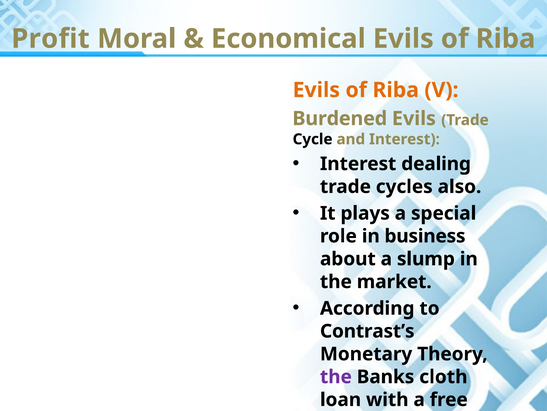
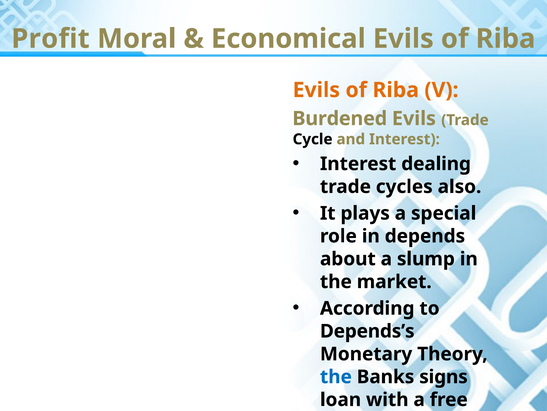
business: business -> depends
Contrast’s: Contrast’s -> Depends’s
the at (336, 376) colour: purple -> blue
cloth: cloth -> signs
